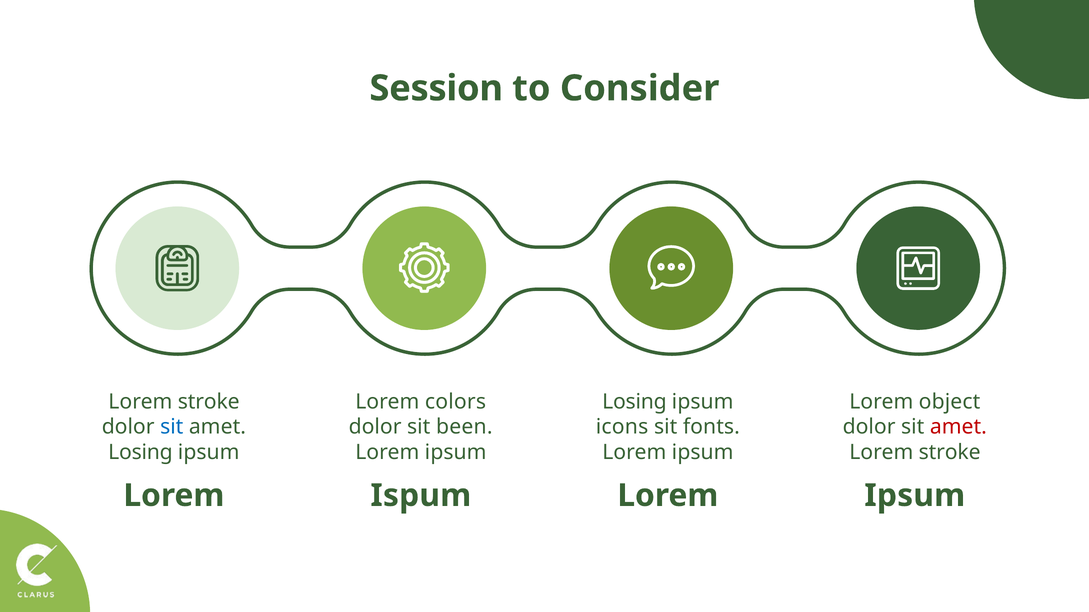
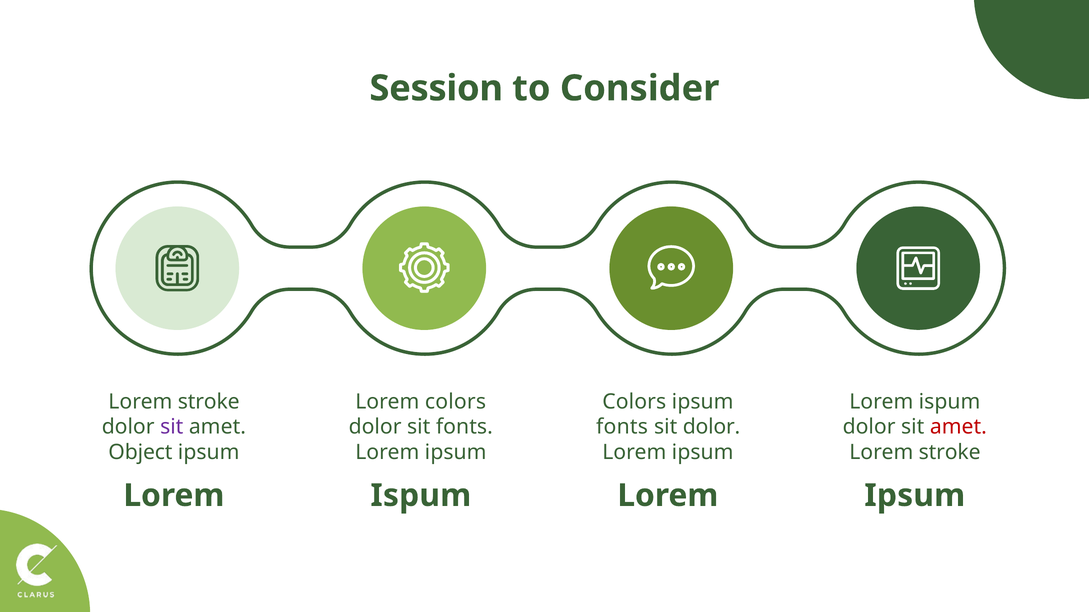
Losing at (634, 402): Losing -> Colors
Lorem object: object -> ispum
sit at (172, 427) colour: blue -> purple
sit been: been -> fonts
icons at (622, 427): icons -> fonts
sit fonts: fonts -> dolor
Losing at (140, 453): Losing -> Object
